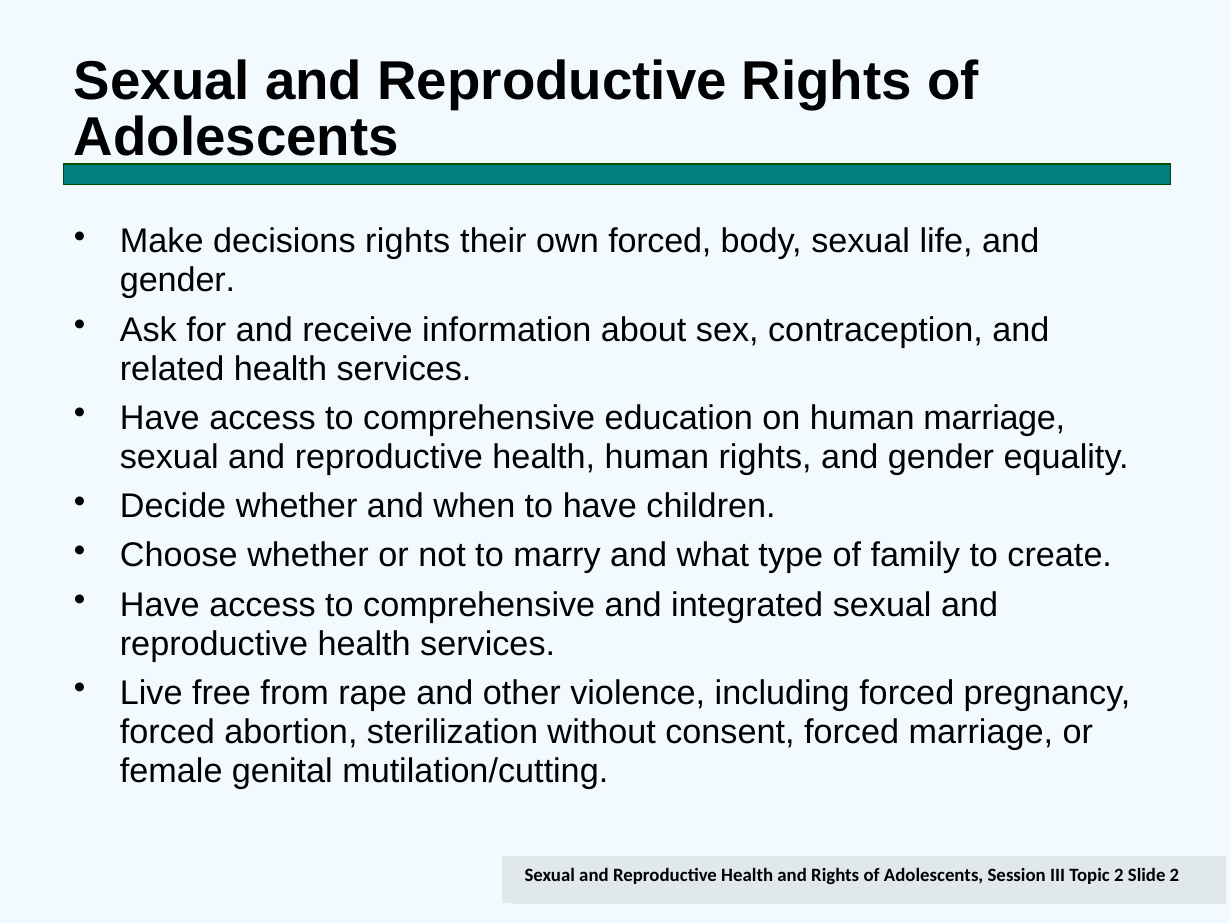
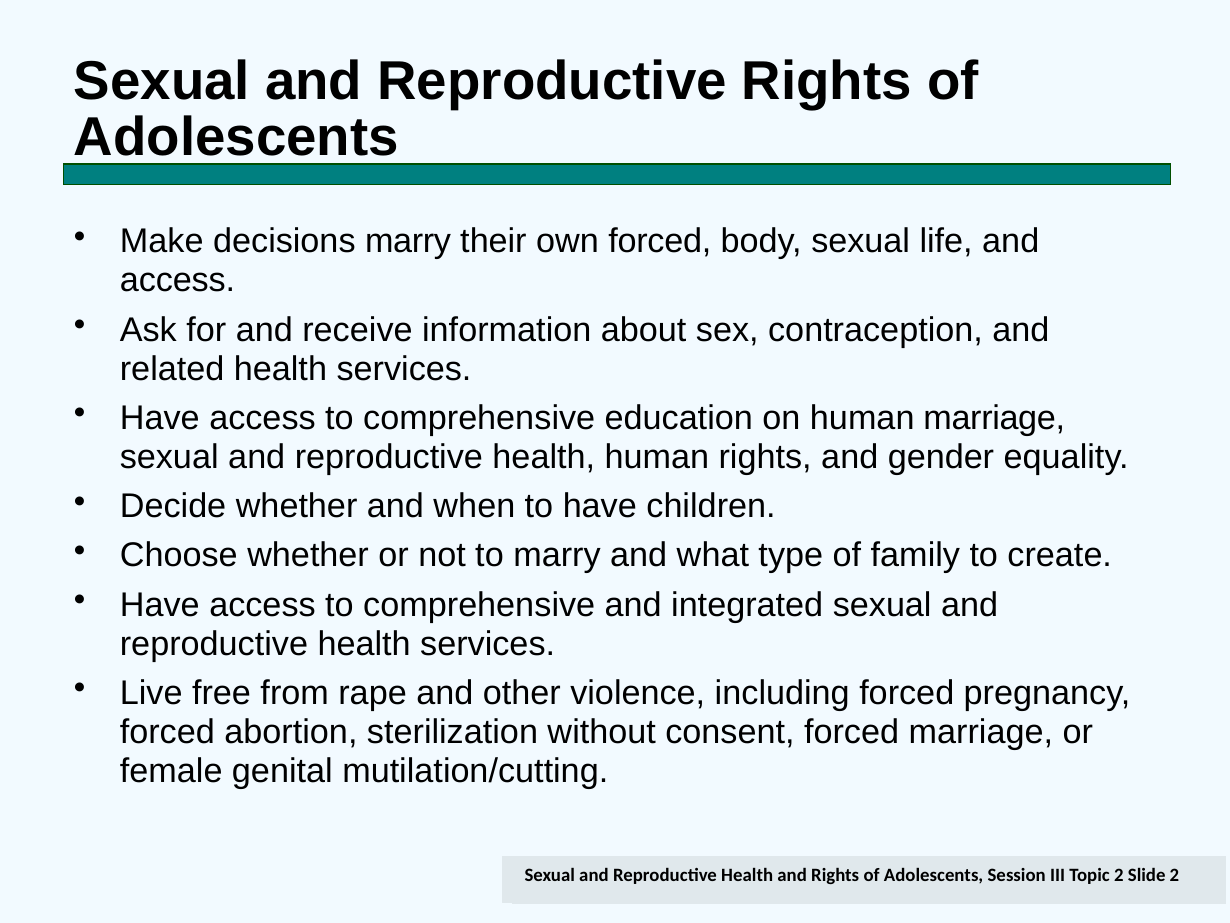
decisions rights: rights -> marry
gender at (178, 280): gender -> access
